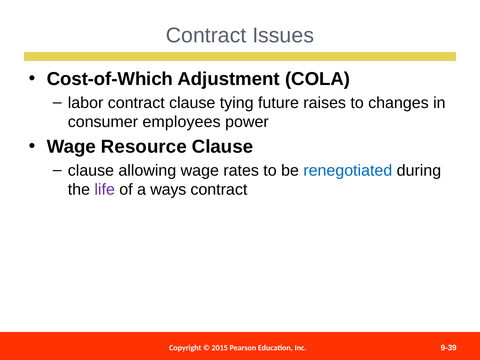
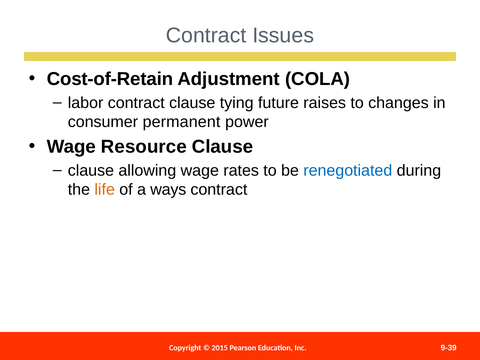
Cost-of-Which: Cost-of-Which -> Cost-of-Retain
employees: employees -> permanent
life colour: purple -> orange
